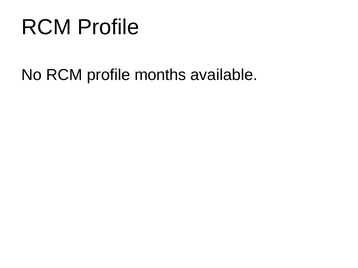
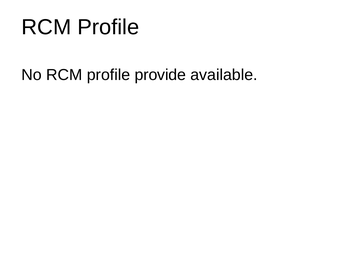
months: months -> provide
